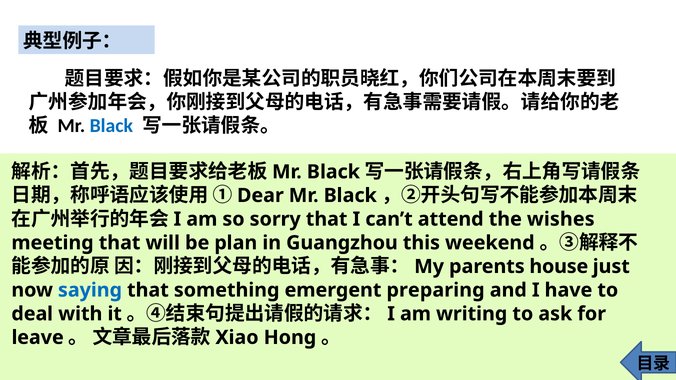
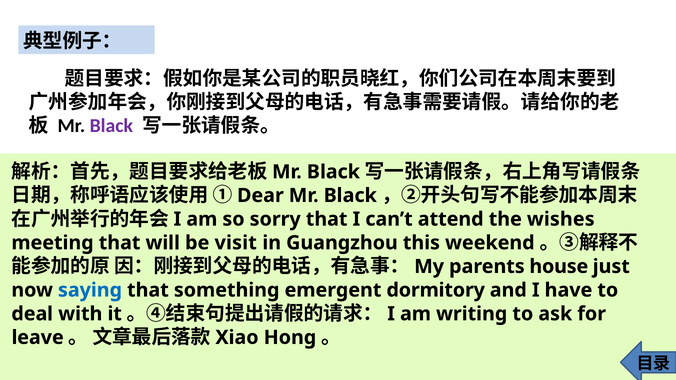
Black at (111, 126) colour: blue -> purple
plan: plan -> visit
preparing: preparing -> dormitory
